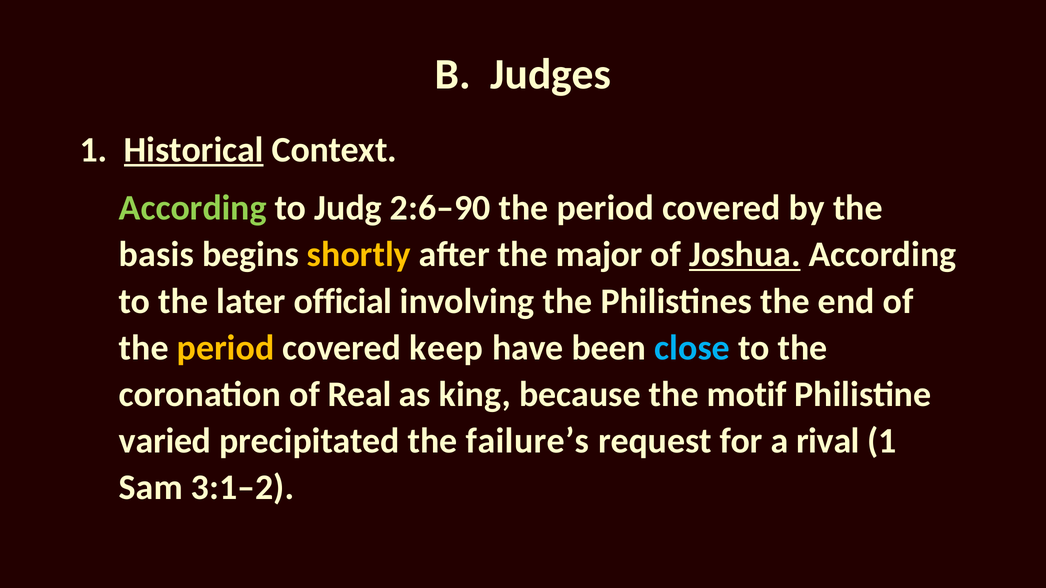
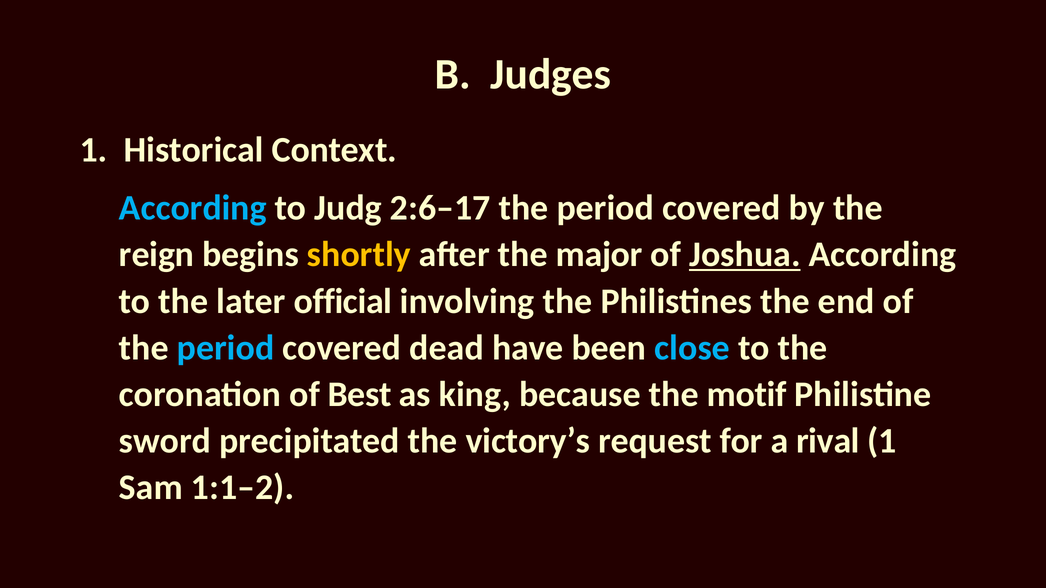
Historical underline: present -> none
According at (193, 208) colour: light green -> light blue
2:6–90: 2:6–90 -> 2:6–17
basis: basis -> reign
period at (226, 348) colour: yellow -> light blue
keep: keep -> dead
Real: Real -> Best
varied: varied -> sword
failure’s: failure’s -> victory’s
3:1–2: 3:1–2 -> 1:1–2
